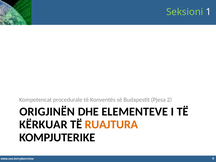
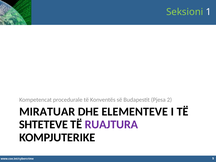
ORIGJINËN: ORIGJINËN -> MIRATUAR
KËRKUAR: KËRKUAR -> SHTETEVE
RUAJTURA colour: orange -> purple
